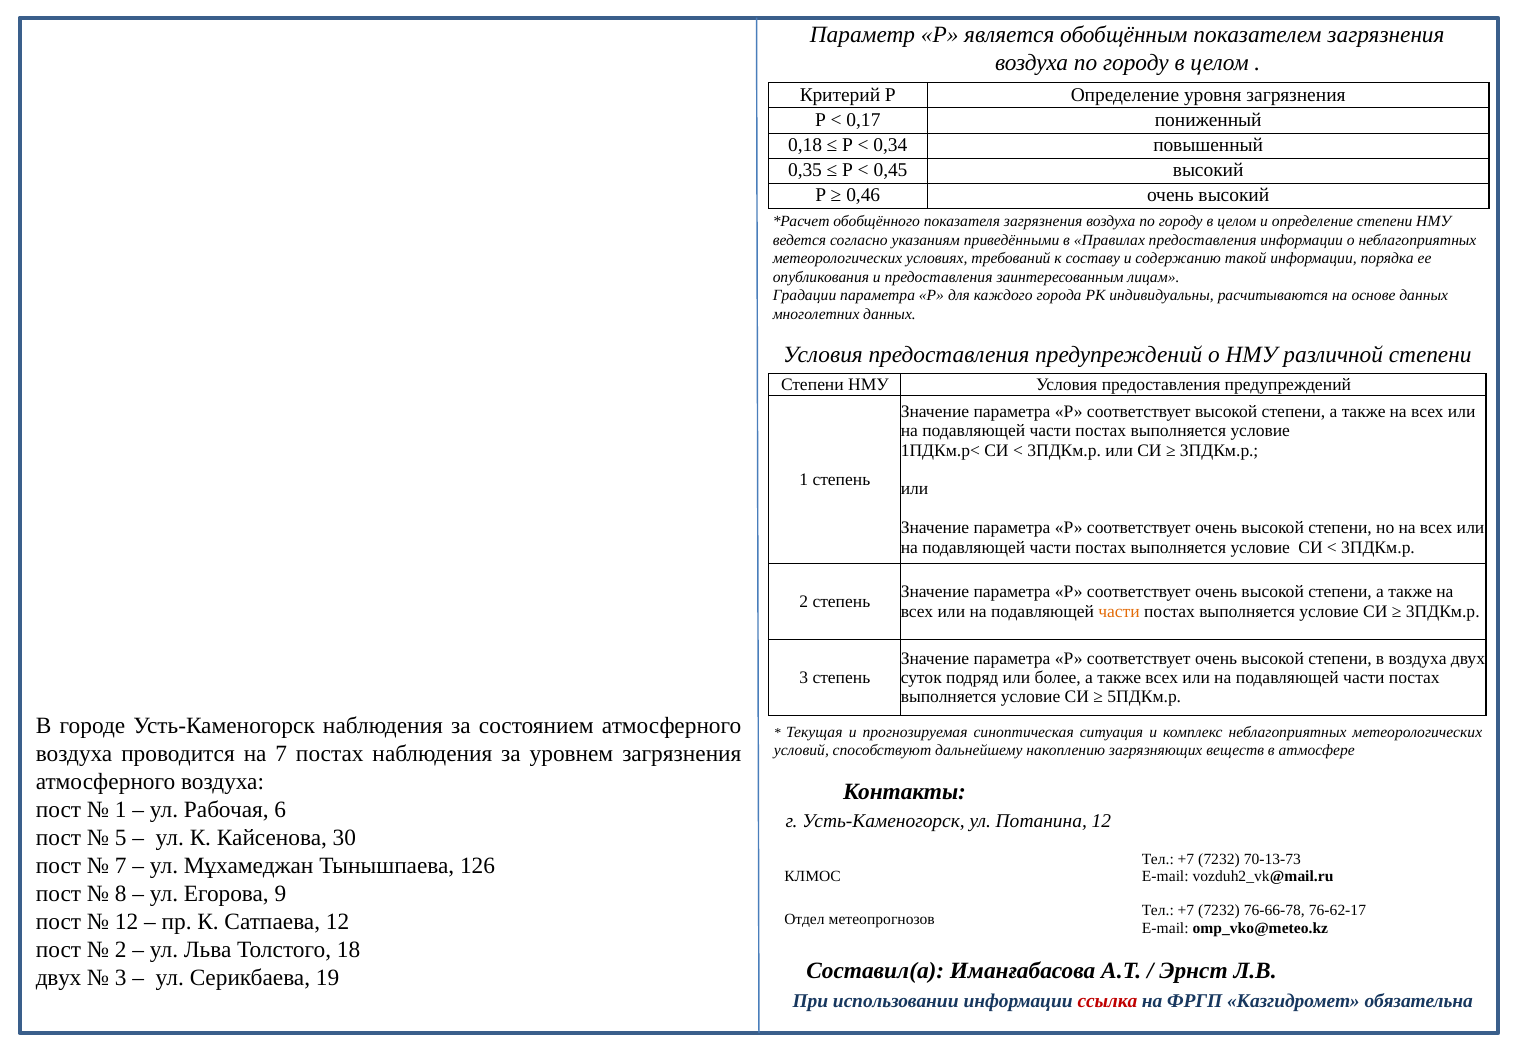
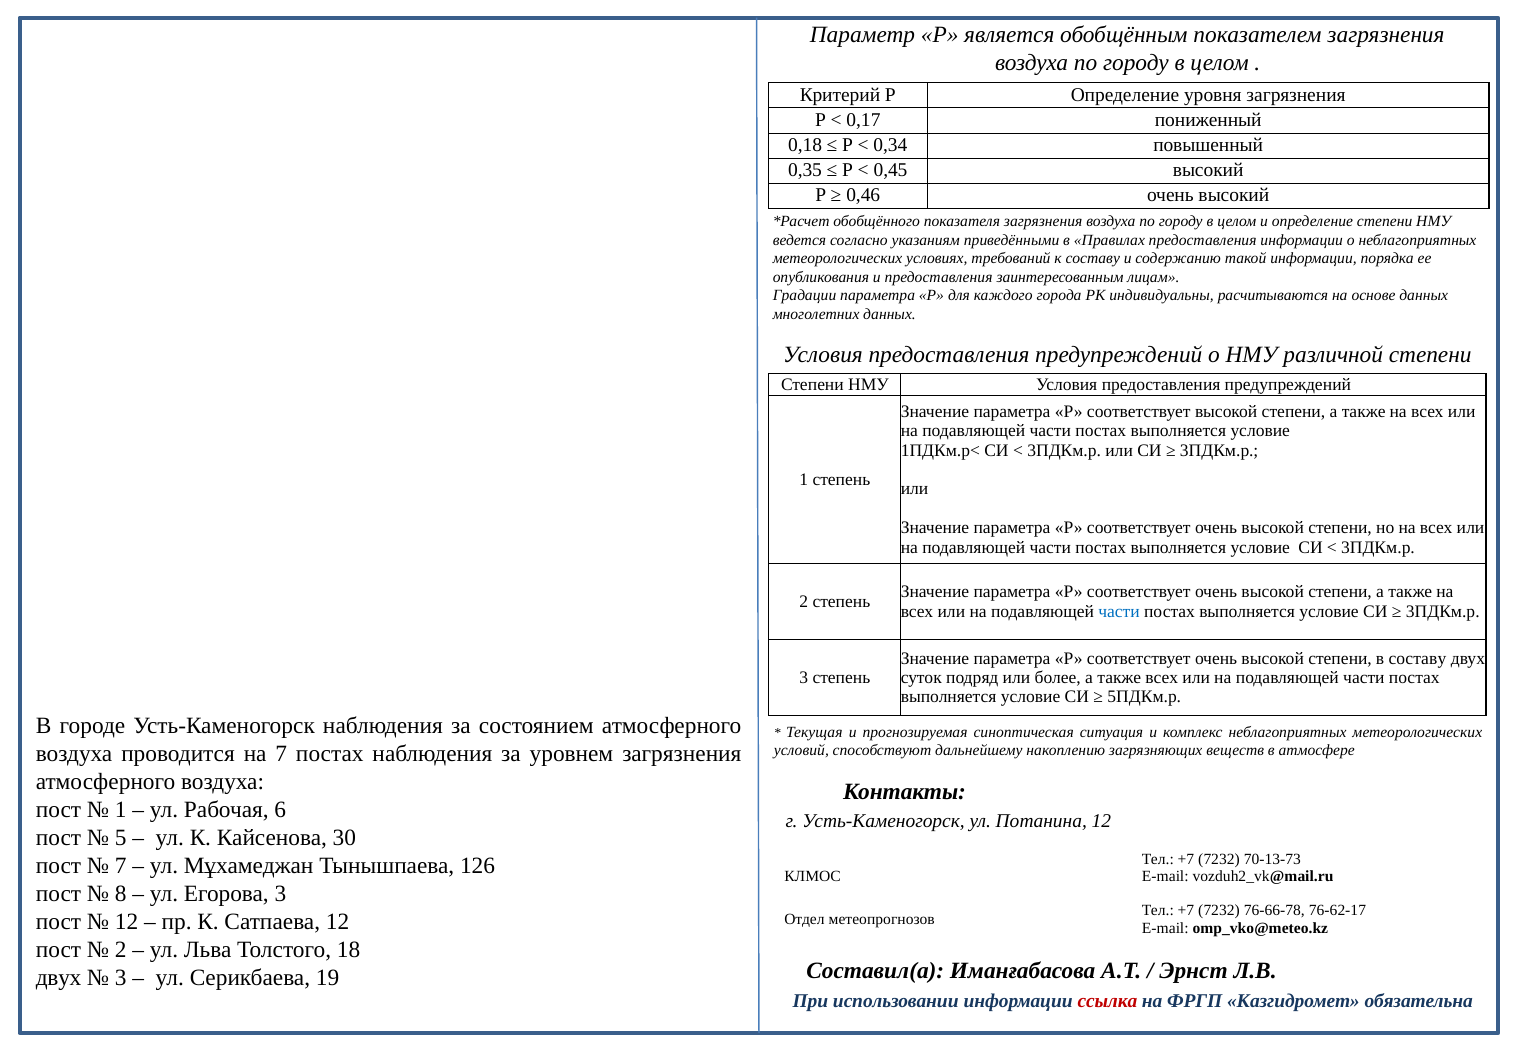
части at (1119, 611) colour: orange -> blue
в воздуха: воздуха -> составу
Егорова 9: 9 -> 3
